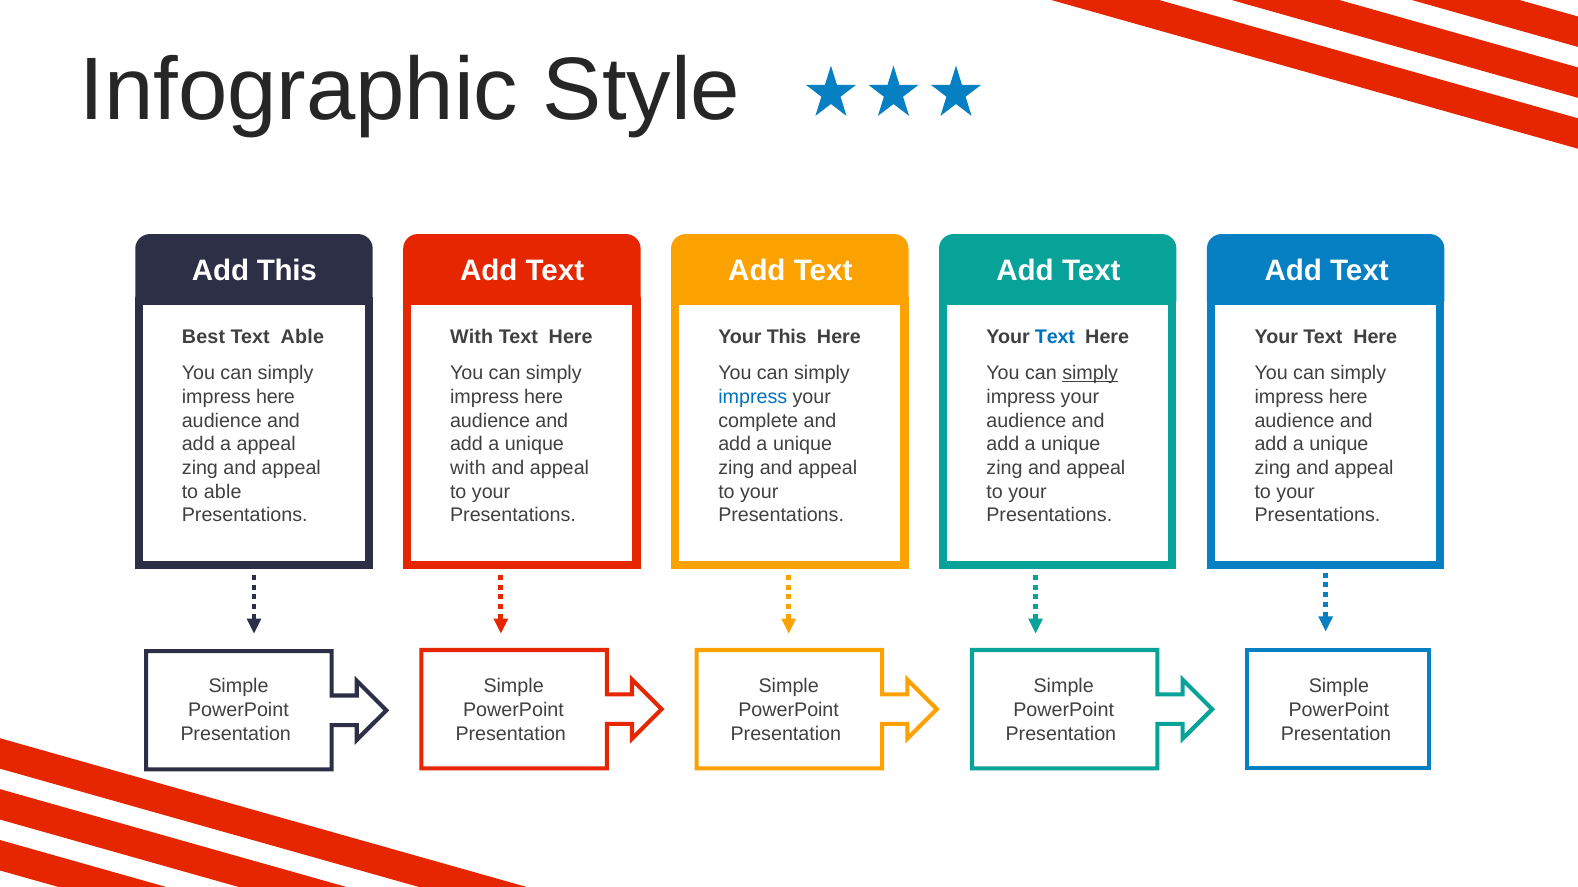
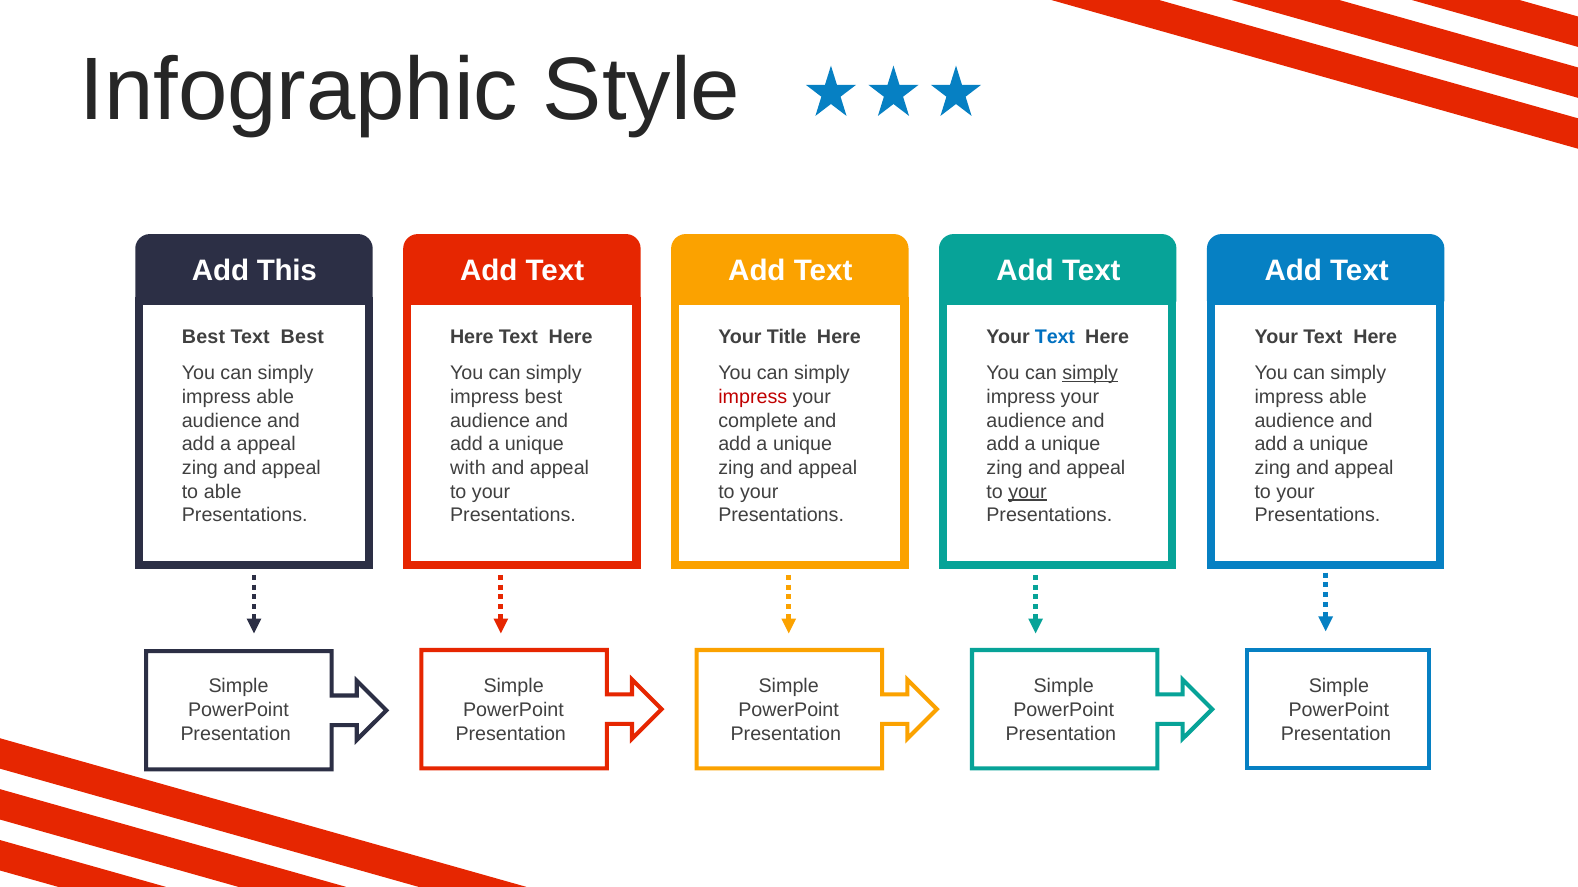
Text Able: Able -> Best
With at (472, 338): With -> Here
Your This: This -> Title
here at (275, 397): here -> able
here at (544, 397): here -> best
impress at (753, 397) colour: blue -> red
here at (1348, 397): here -> able
your at (1027, 492) underline: none -> present
